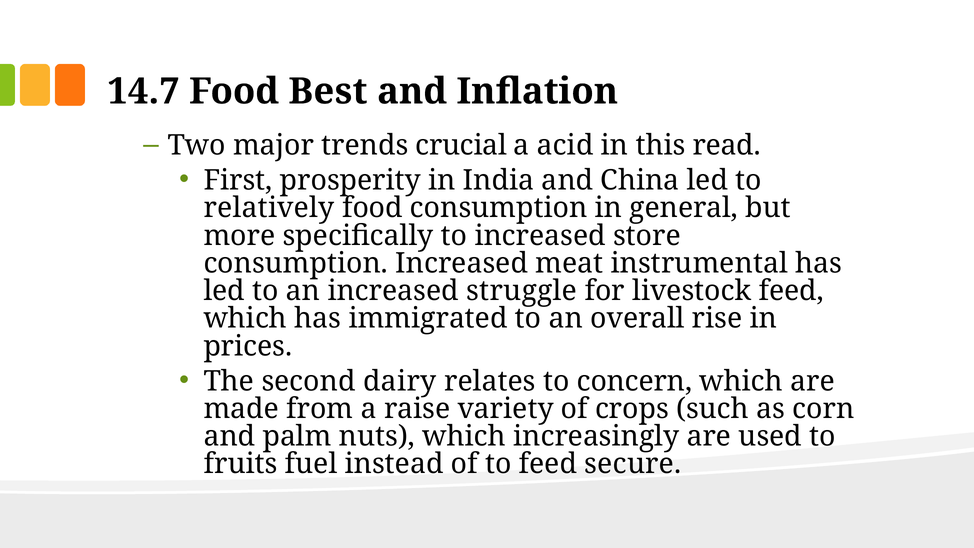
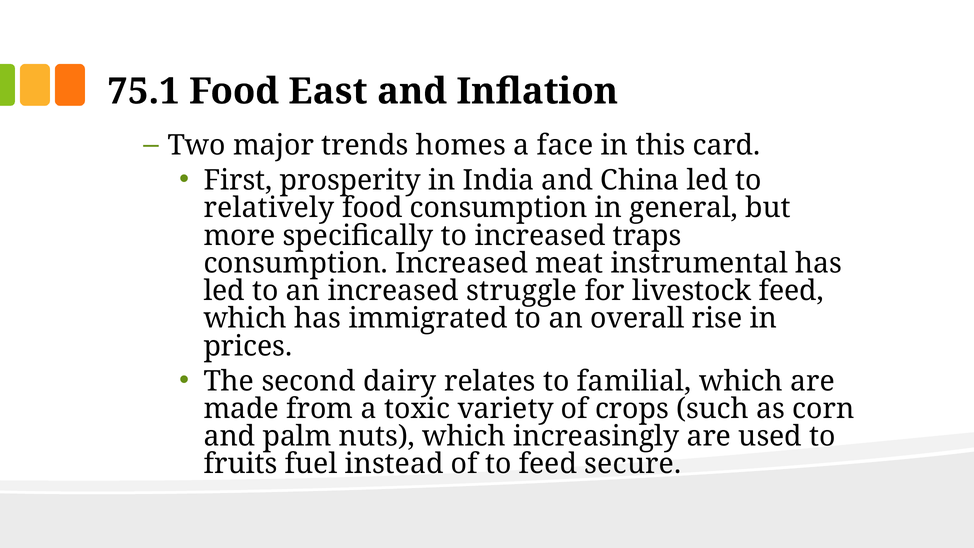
14.7: 14.7 -> 75.1
Best: Best -> East
crucial: crucial -> homes
acid: acid -> face
read: read -> card
store: store -> traps
concern: concern -> familial
raise: raise -> toxic
